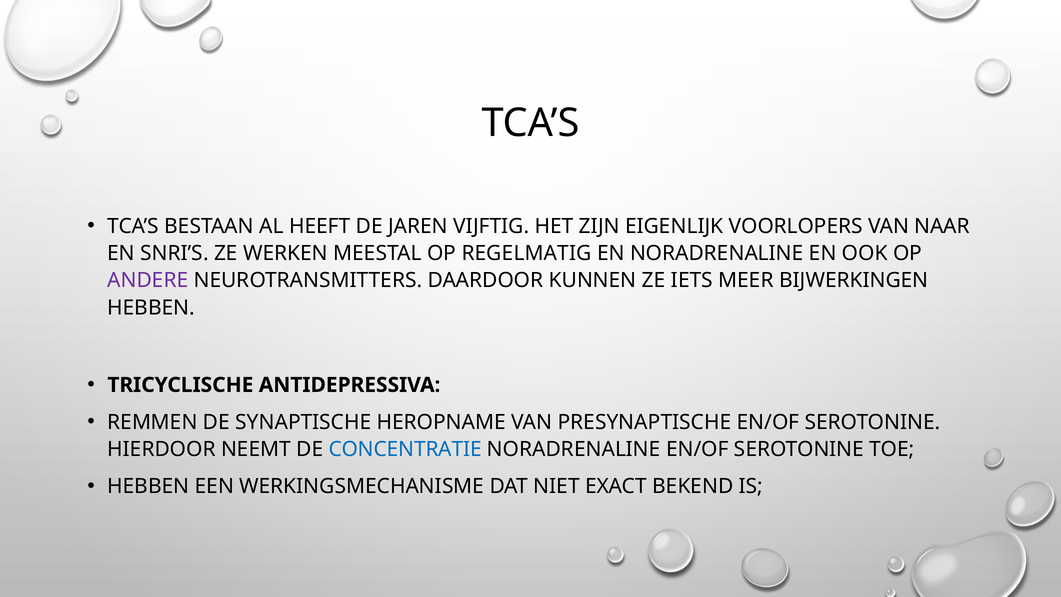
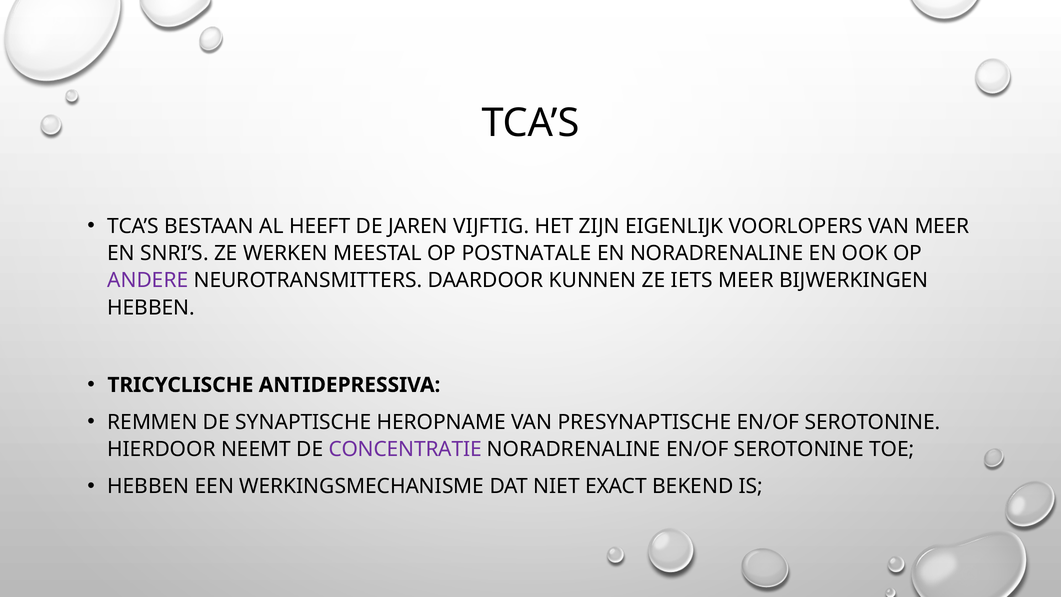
VAN NAAR: NAAR -> MEER
REGELMATIG: REGELMATIG -> POSTNATALE
CONCENTRATIE colour: blue -> purple
